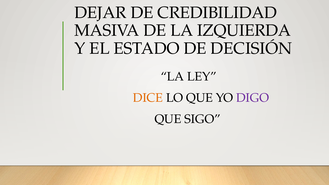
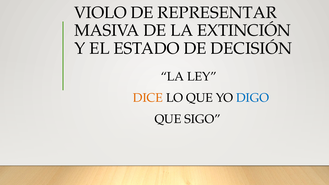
DEJAR: DEJAR -> VIOLO
CREDIBILIDAD: CREDIBILIDAD -> REPRESENTAR
IZQUIERDA: IZQUIERDA -> EXTINCIÓN
DIGO colour: purple -> blue
